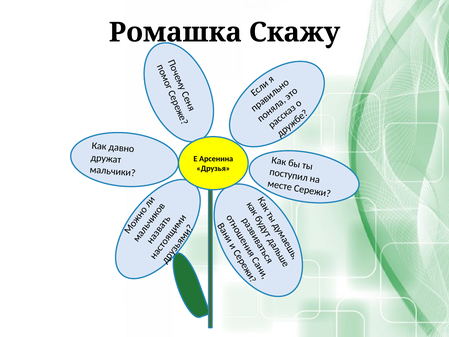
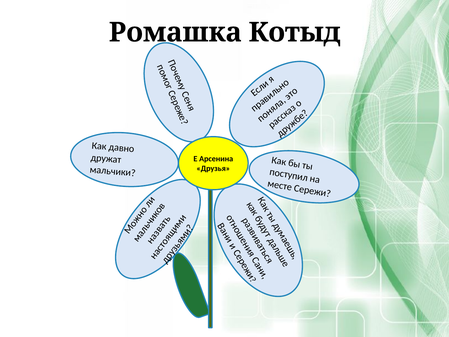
Скажу: Скажу -> Котыд
